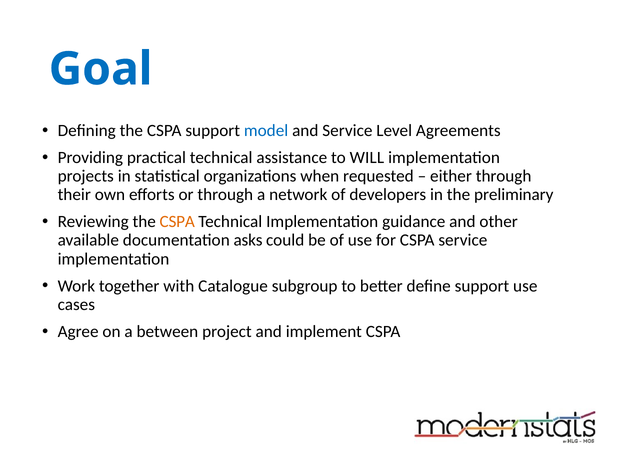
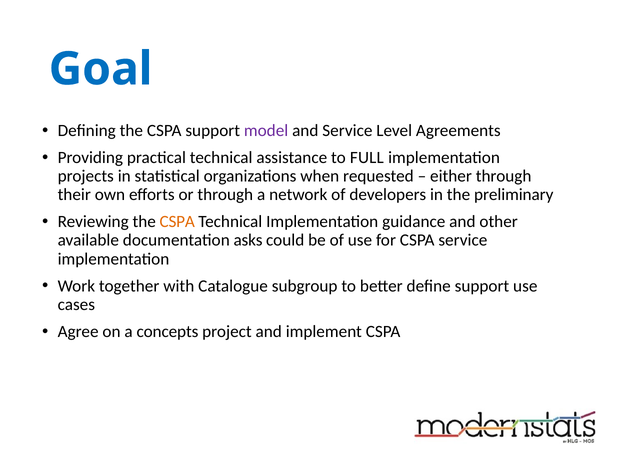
model colour: blue -> purple
WILL: WILL -> FULL
between: between -> concepts
